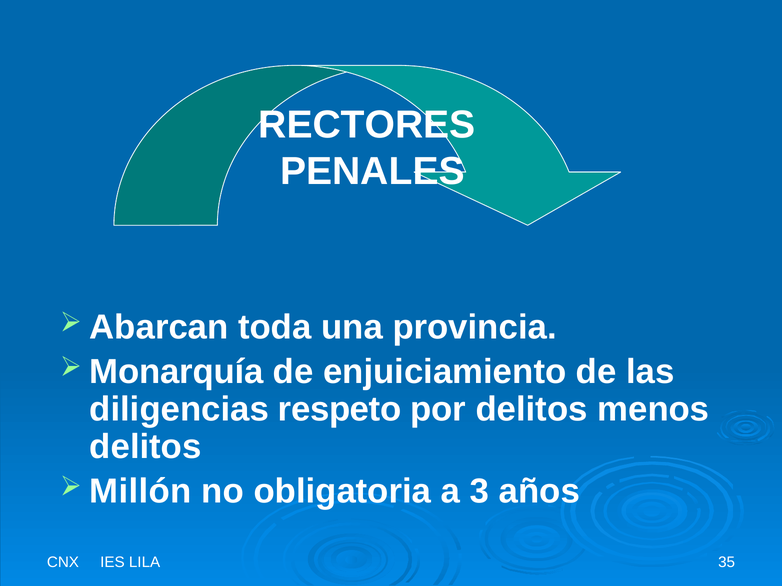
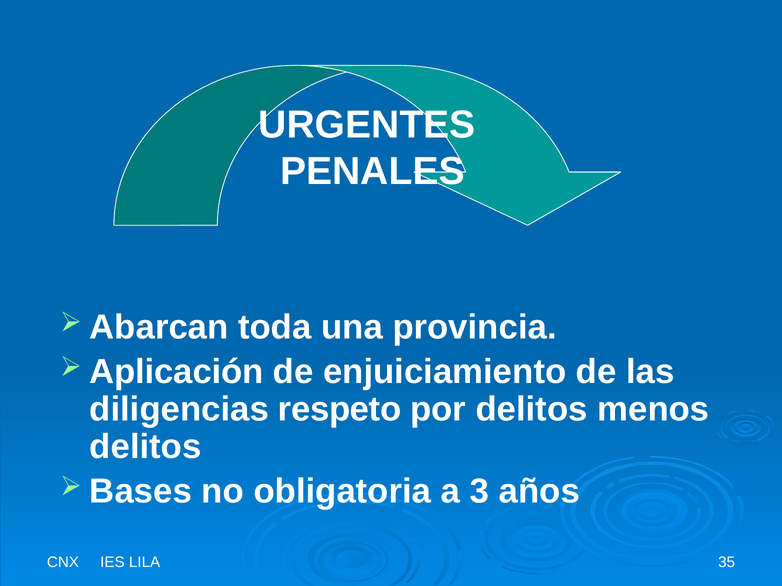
RECTORES: RECTORES -> URGENTES
Monarquía: Monarquía -> Aplicación
Millón: Millón -> Bases
